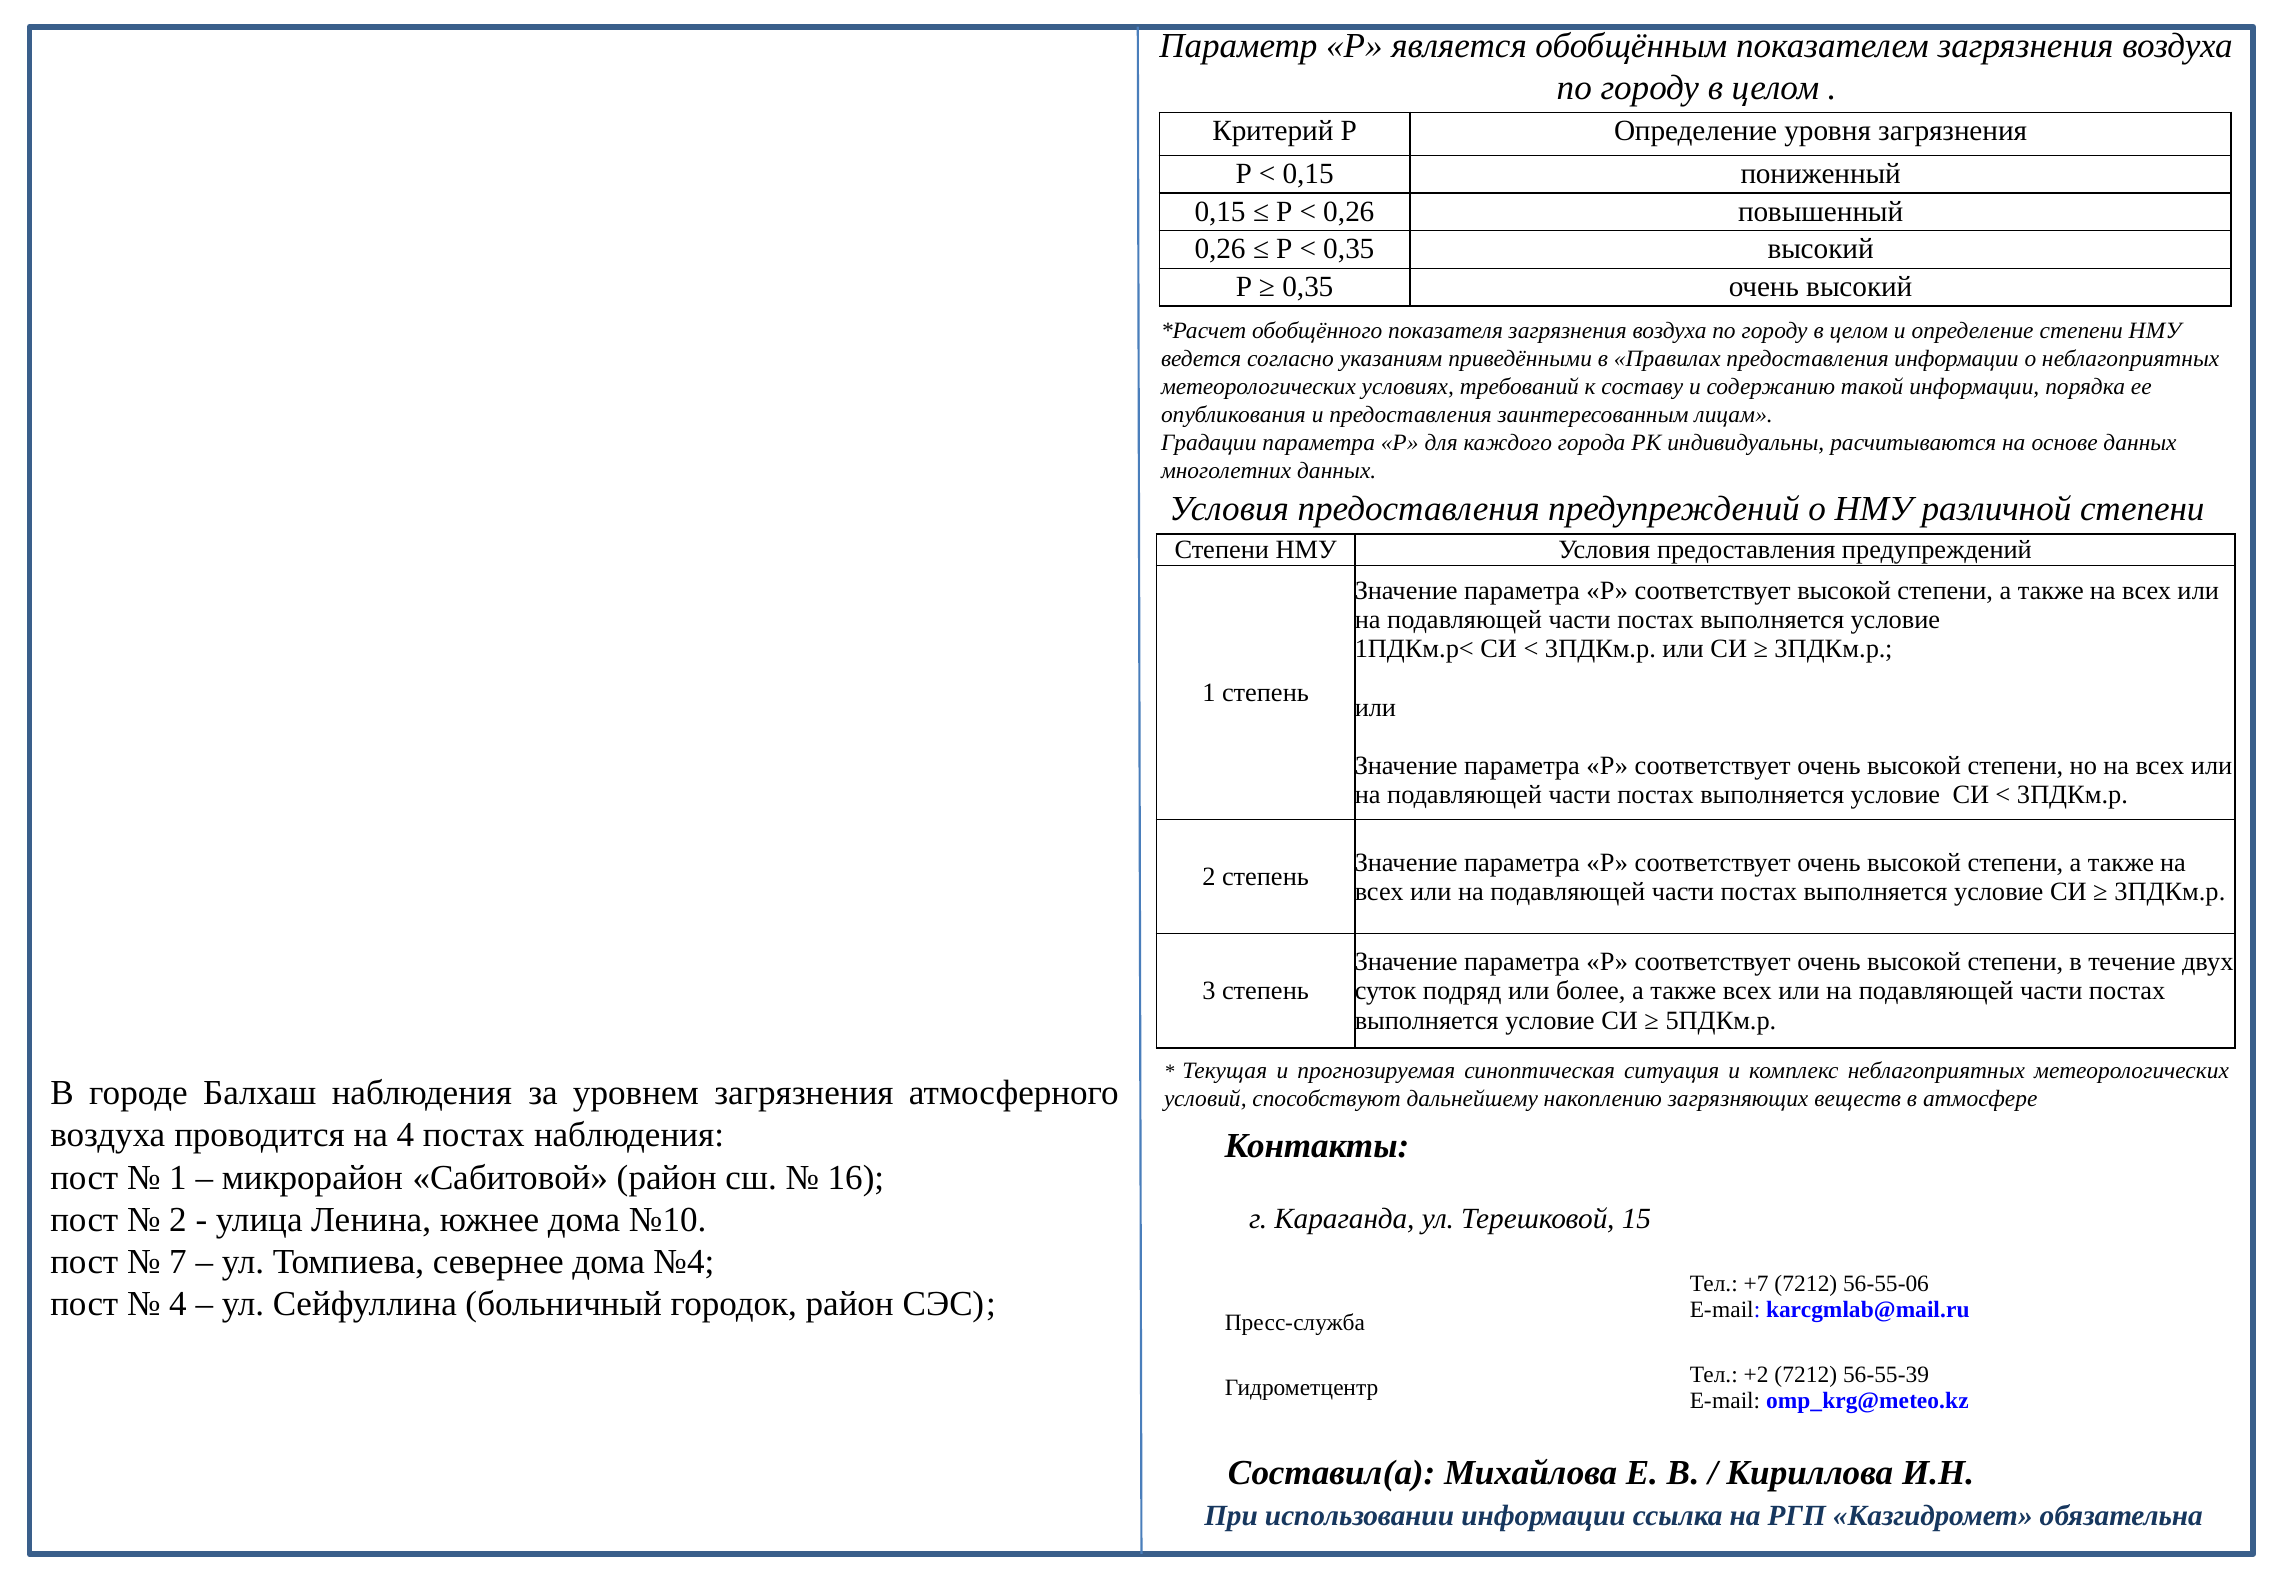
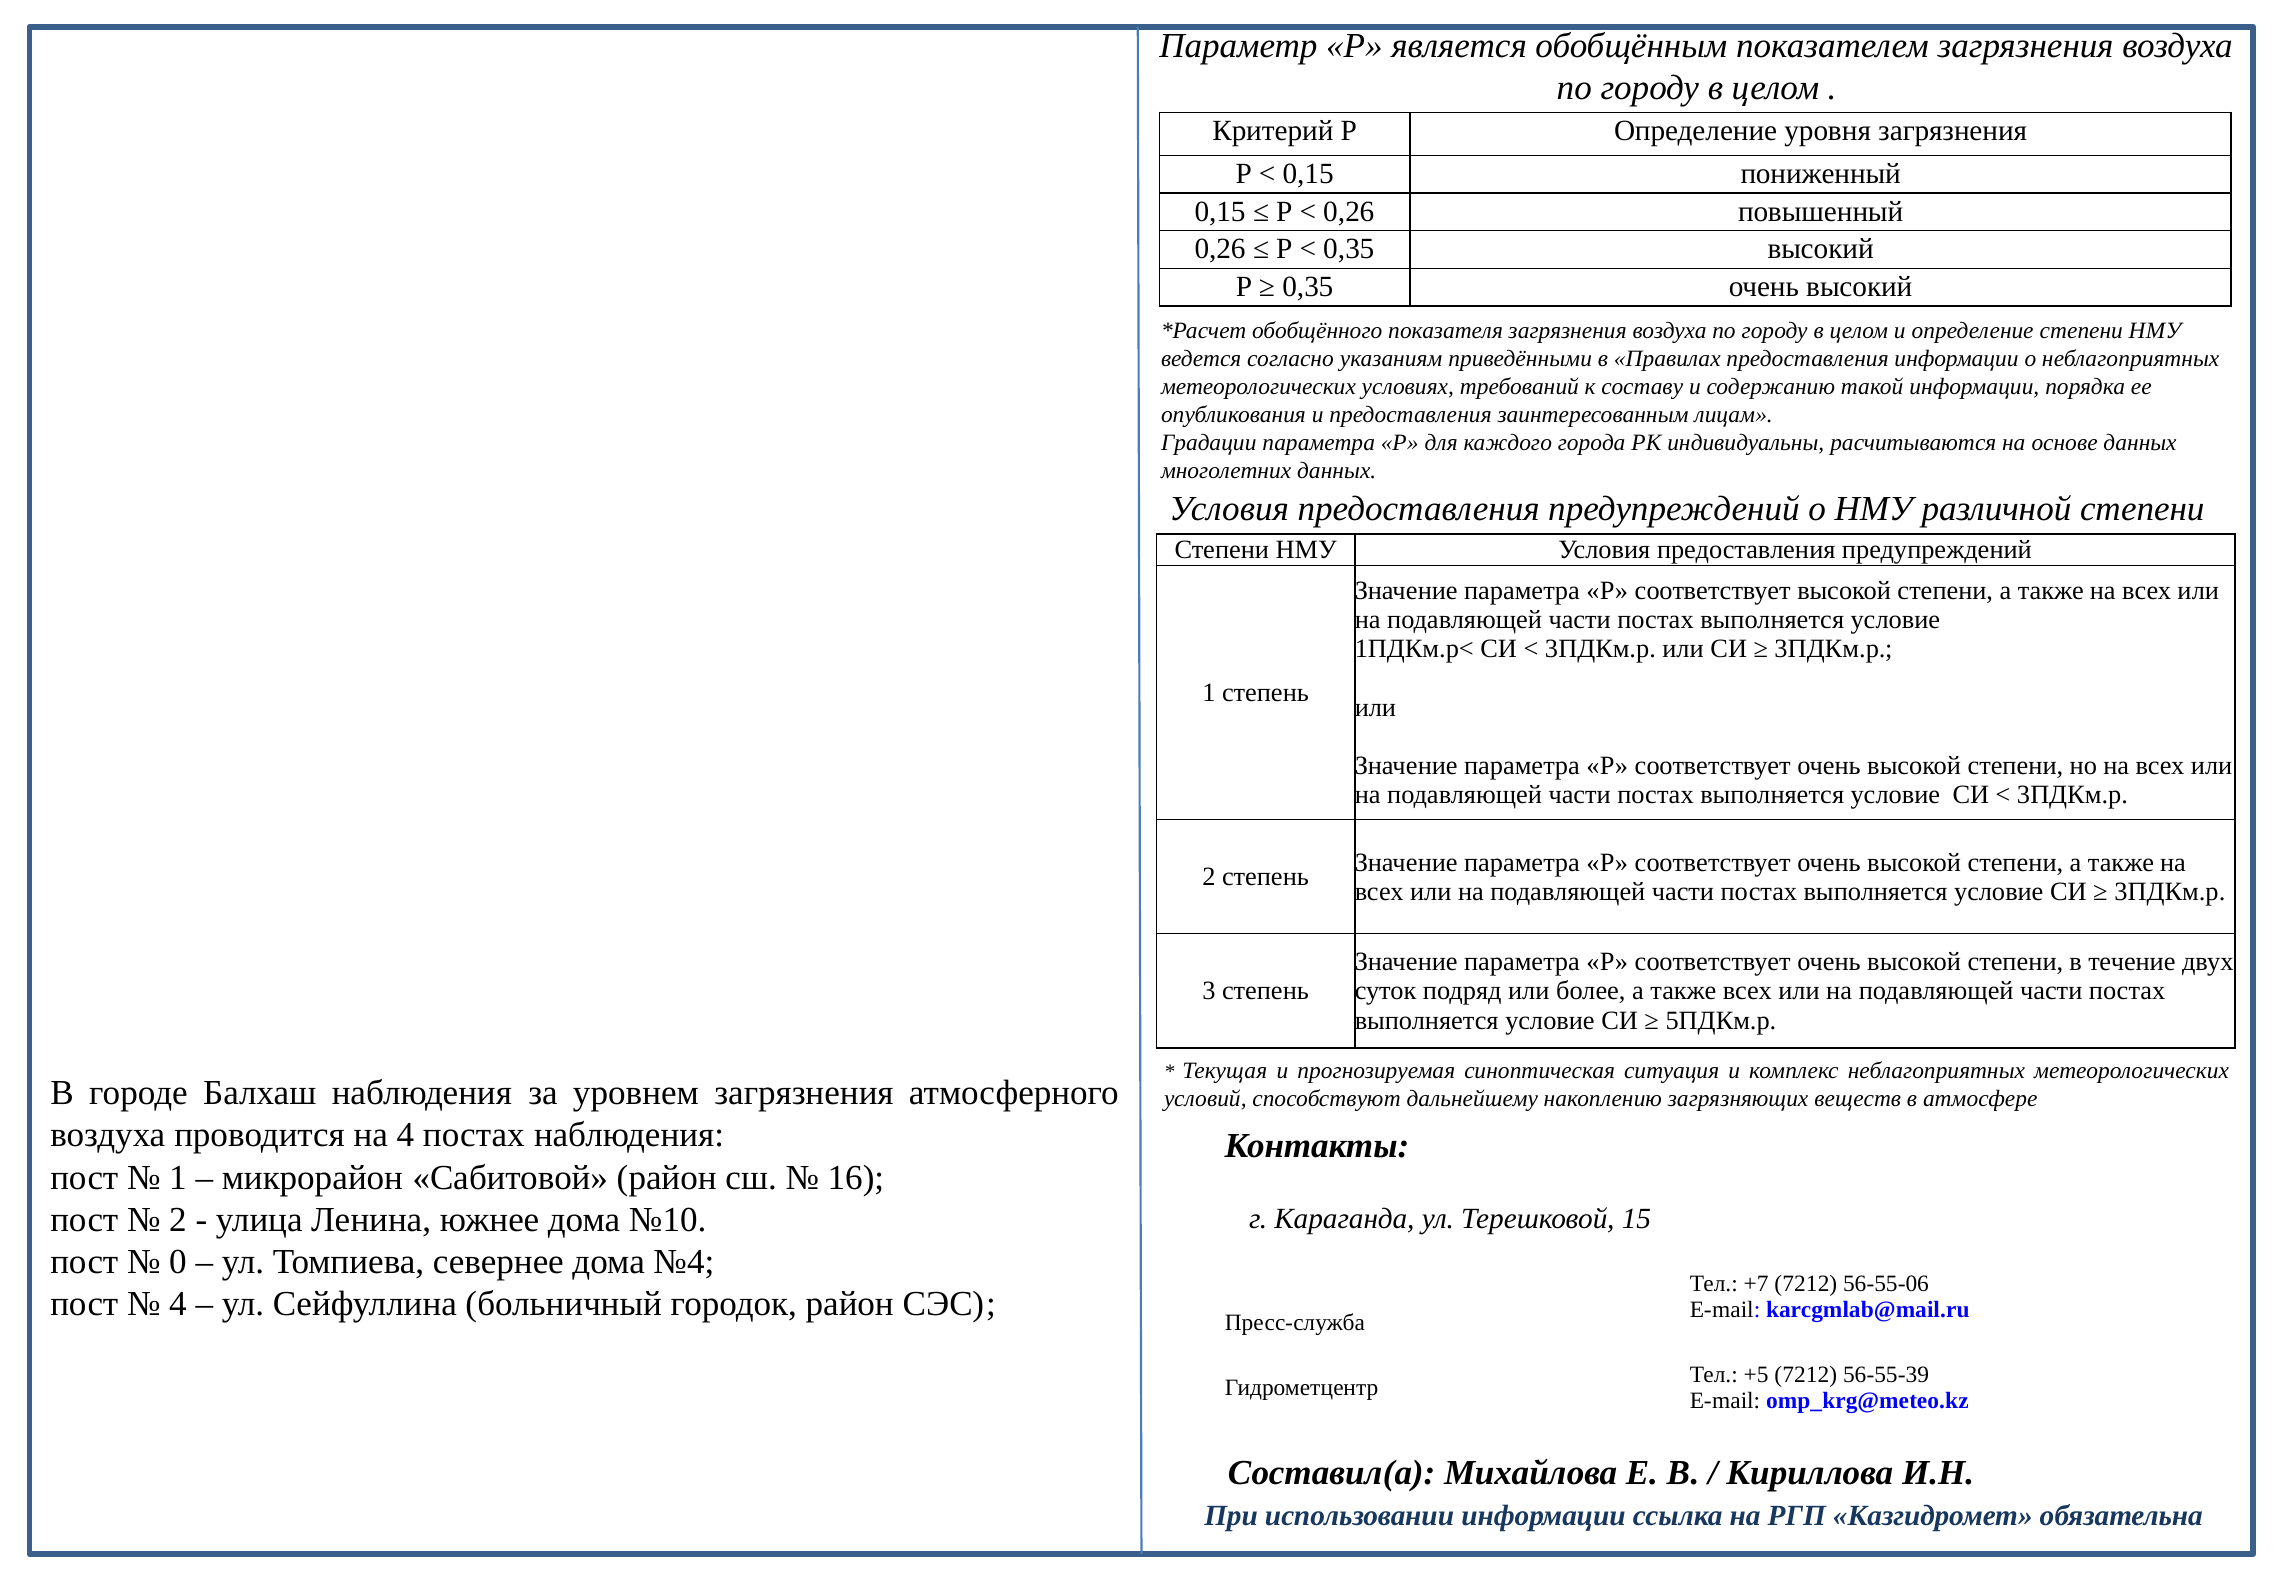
7: 7 -> 0
+2: +2 -> +5
